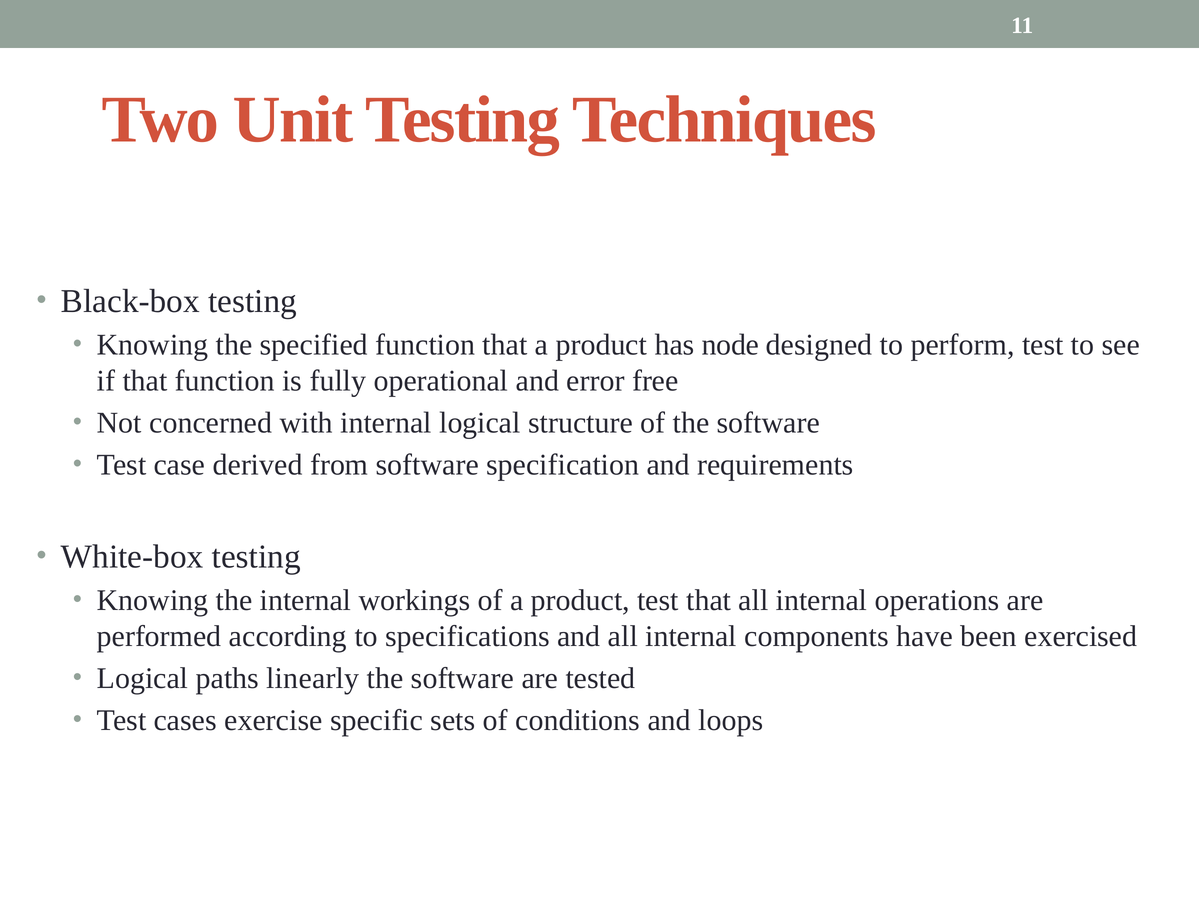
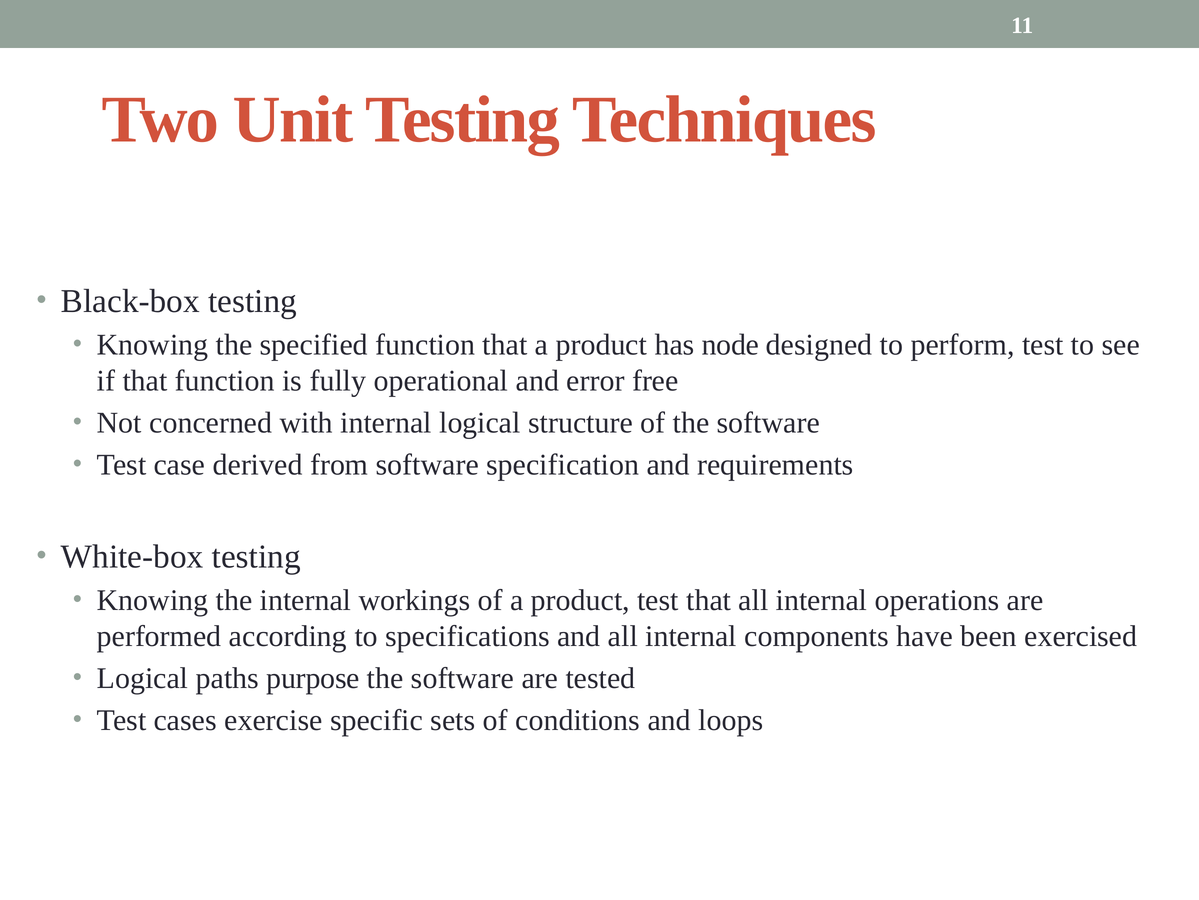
linearly: linearly -> purpose
